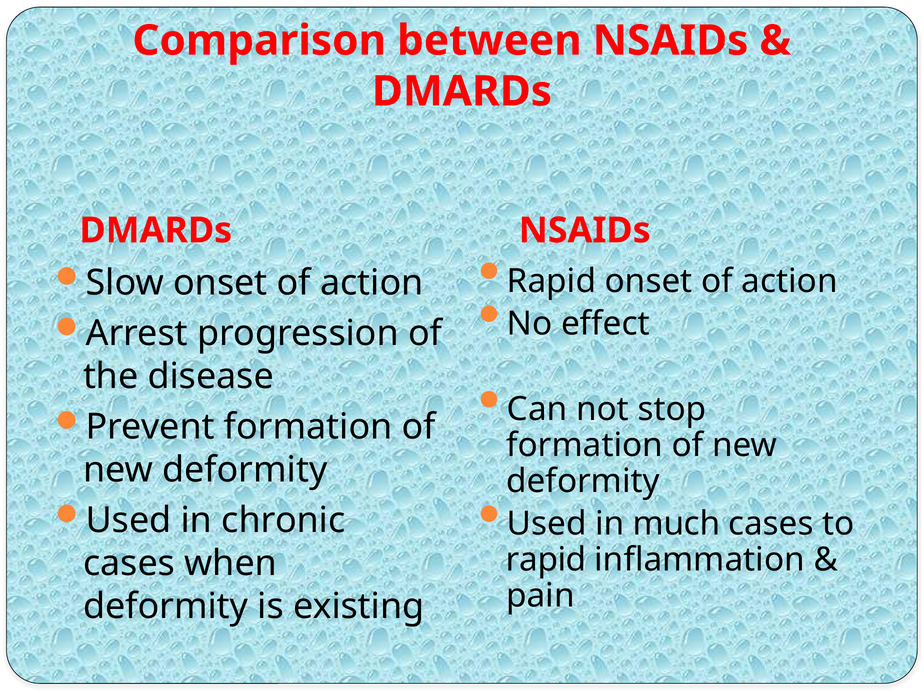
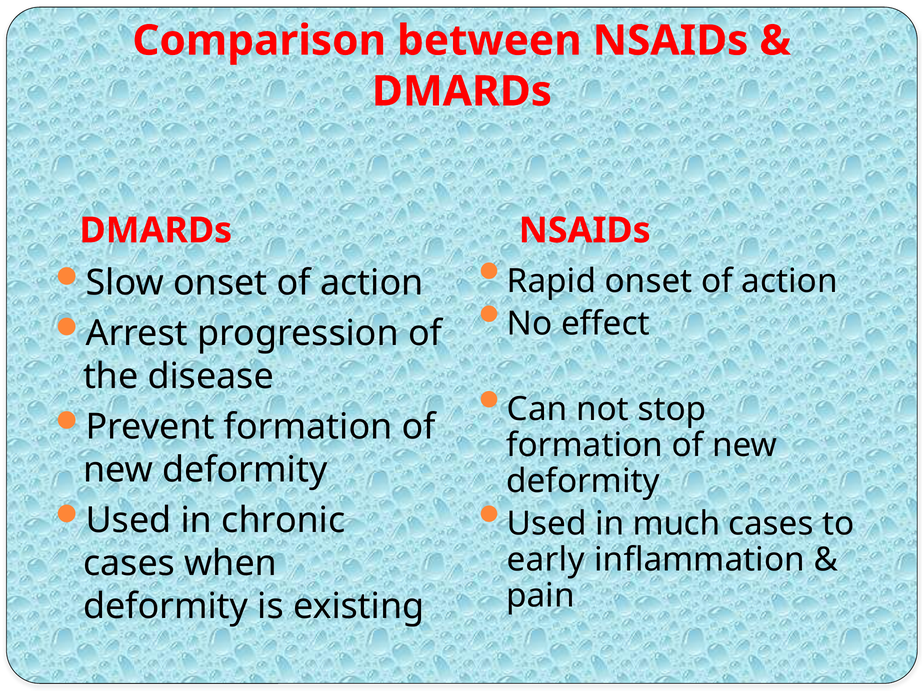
rapid at (546, 560): rapid -> early
